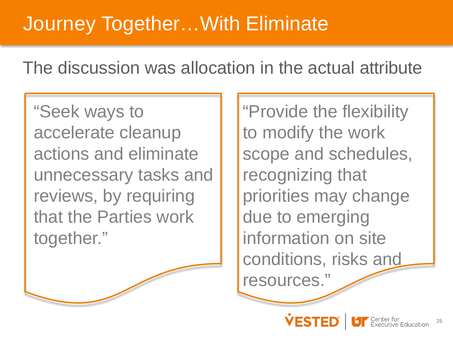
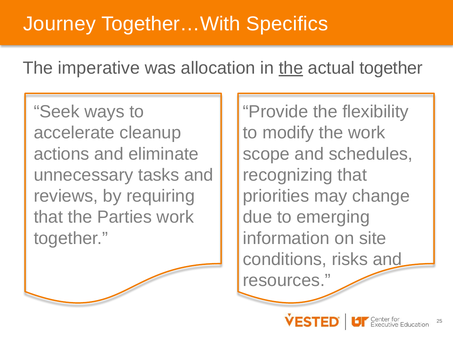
Together…With Eliminate: Eliminate -> Specifics
discussion: discussion -> imperative
the at (291, 68) underline: none -> present
actual attribute: attribute -> together
